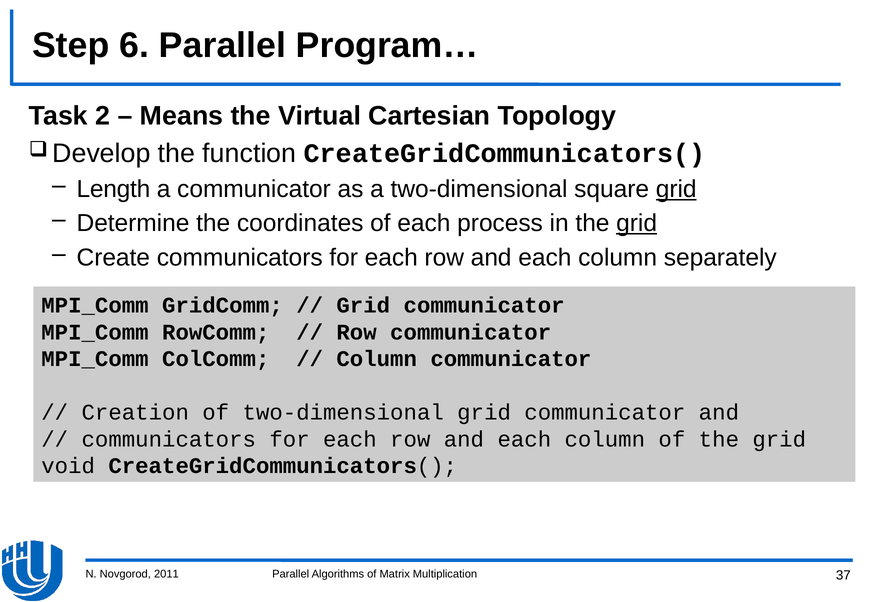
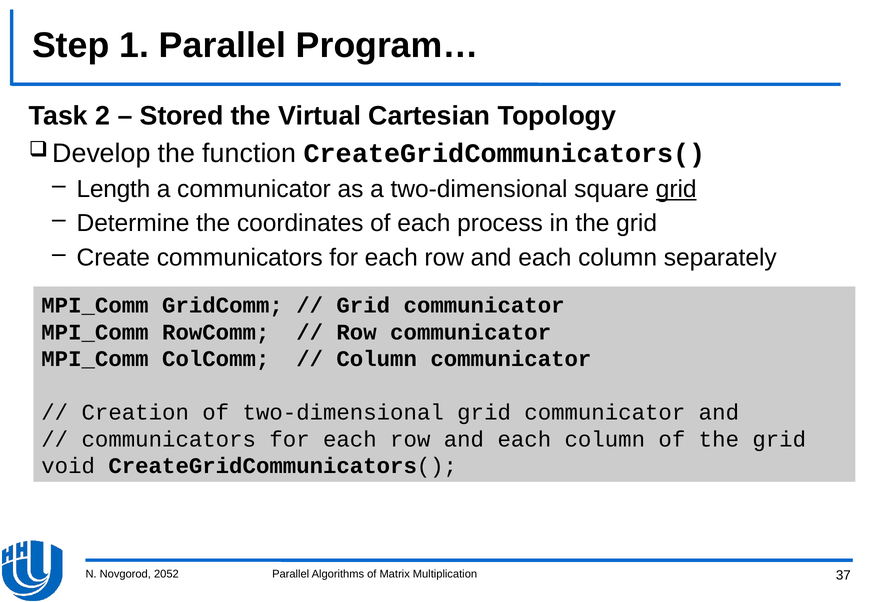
6: 6 -> 1
Means: Means -> Stored
grid at (637, 223) underline: present -> none
2011: 2011 -> 2052
